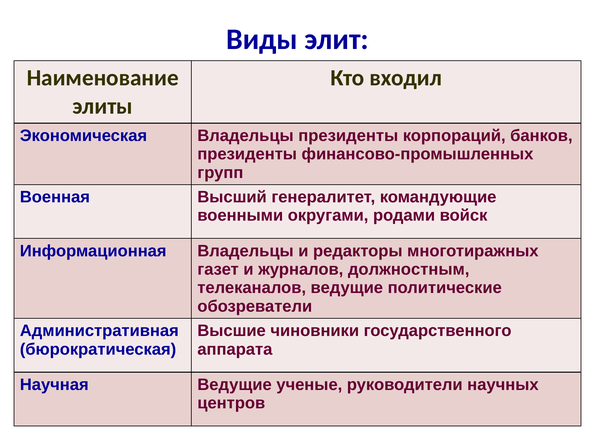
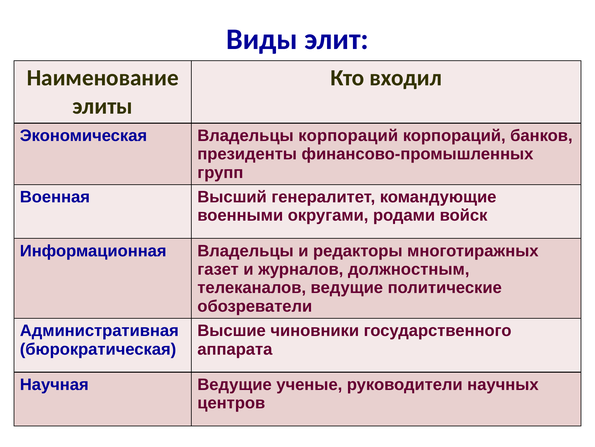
Владельцы президенты: президенты -> корпораций
